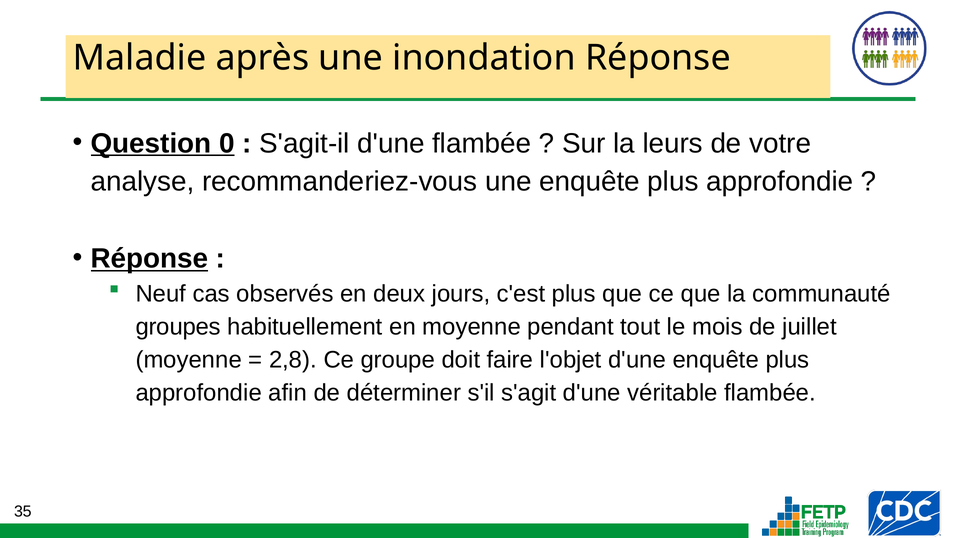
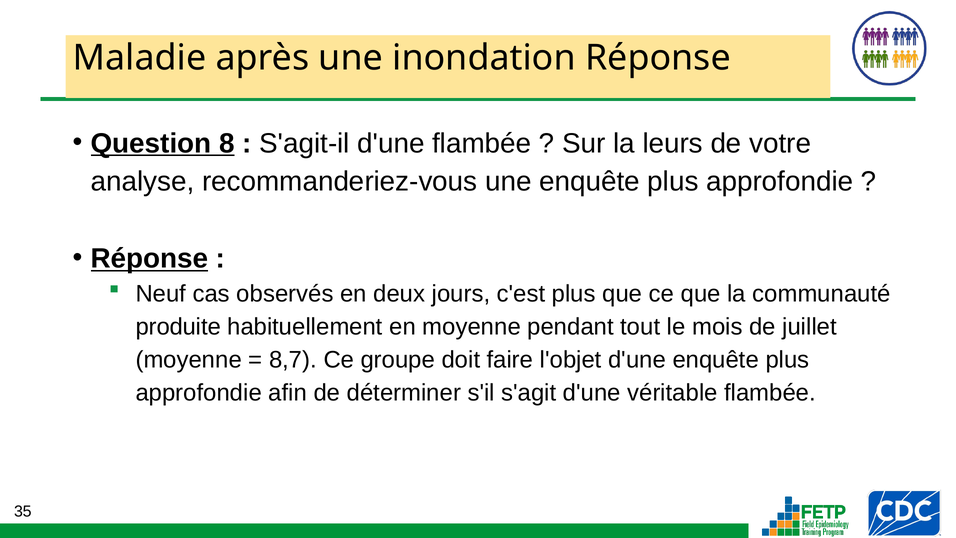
0: 0 -> 8
groupes: groupes -> produite
2,8: 2,8 -> 8,7
